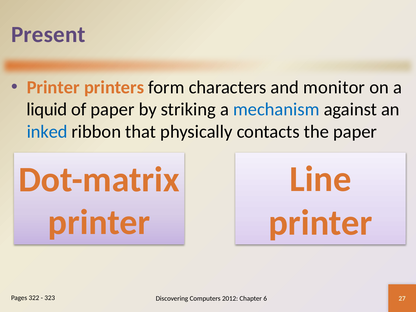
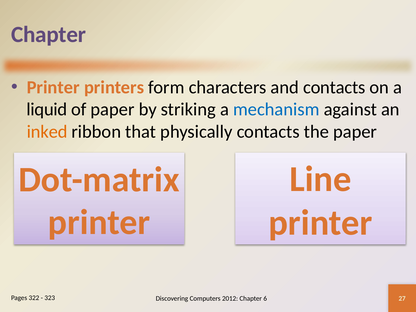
Present at (48, 35): Present -> Chapter
and monitor: monitor -> contacts
inked colour: blue -> orange
